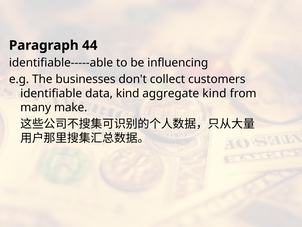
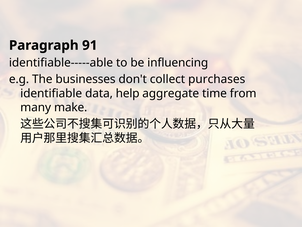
44: 44 -> 91
customers: customers -> purchases
data kind: kind -> help
aggregate kind: kind -> time
